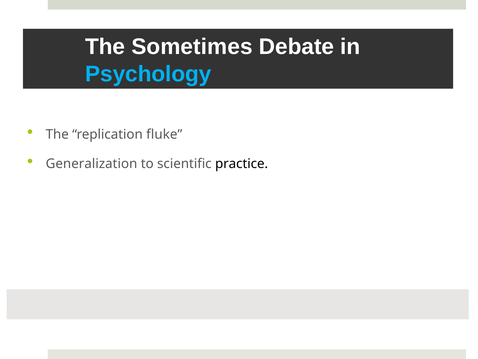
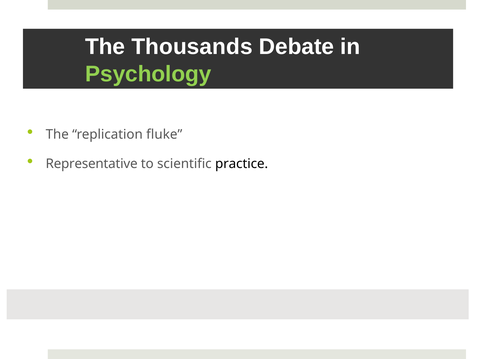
Sometimes: Sometimes -> Thousands
Psychology colour: light blue -> light green
Generalization: Generalization -> Representative
